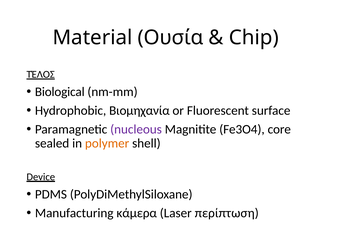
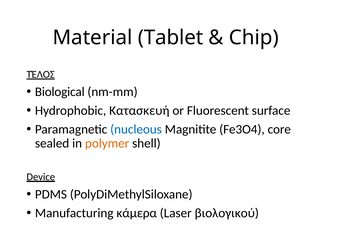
Ουσία: Ουσία -> Tablet
Βιομηχανία: Βιομηχανία -> Κατασκευή
nucleous colour: purple -> blue
περίπτωση: περίπτωση -> βιολογικού
